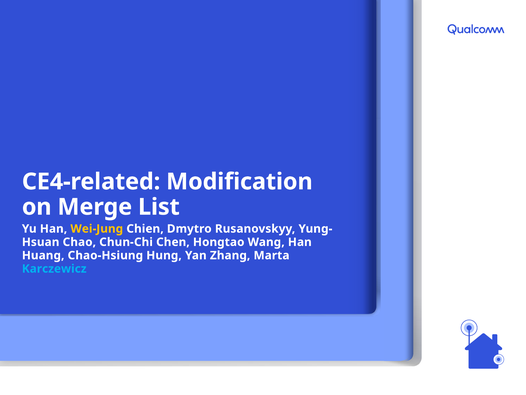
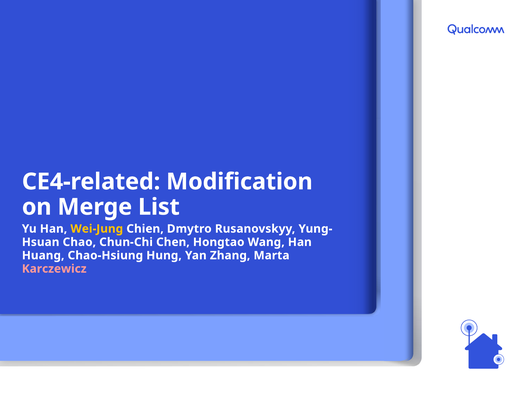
Karczewicz colour: light blue -> pink
